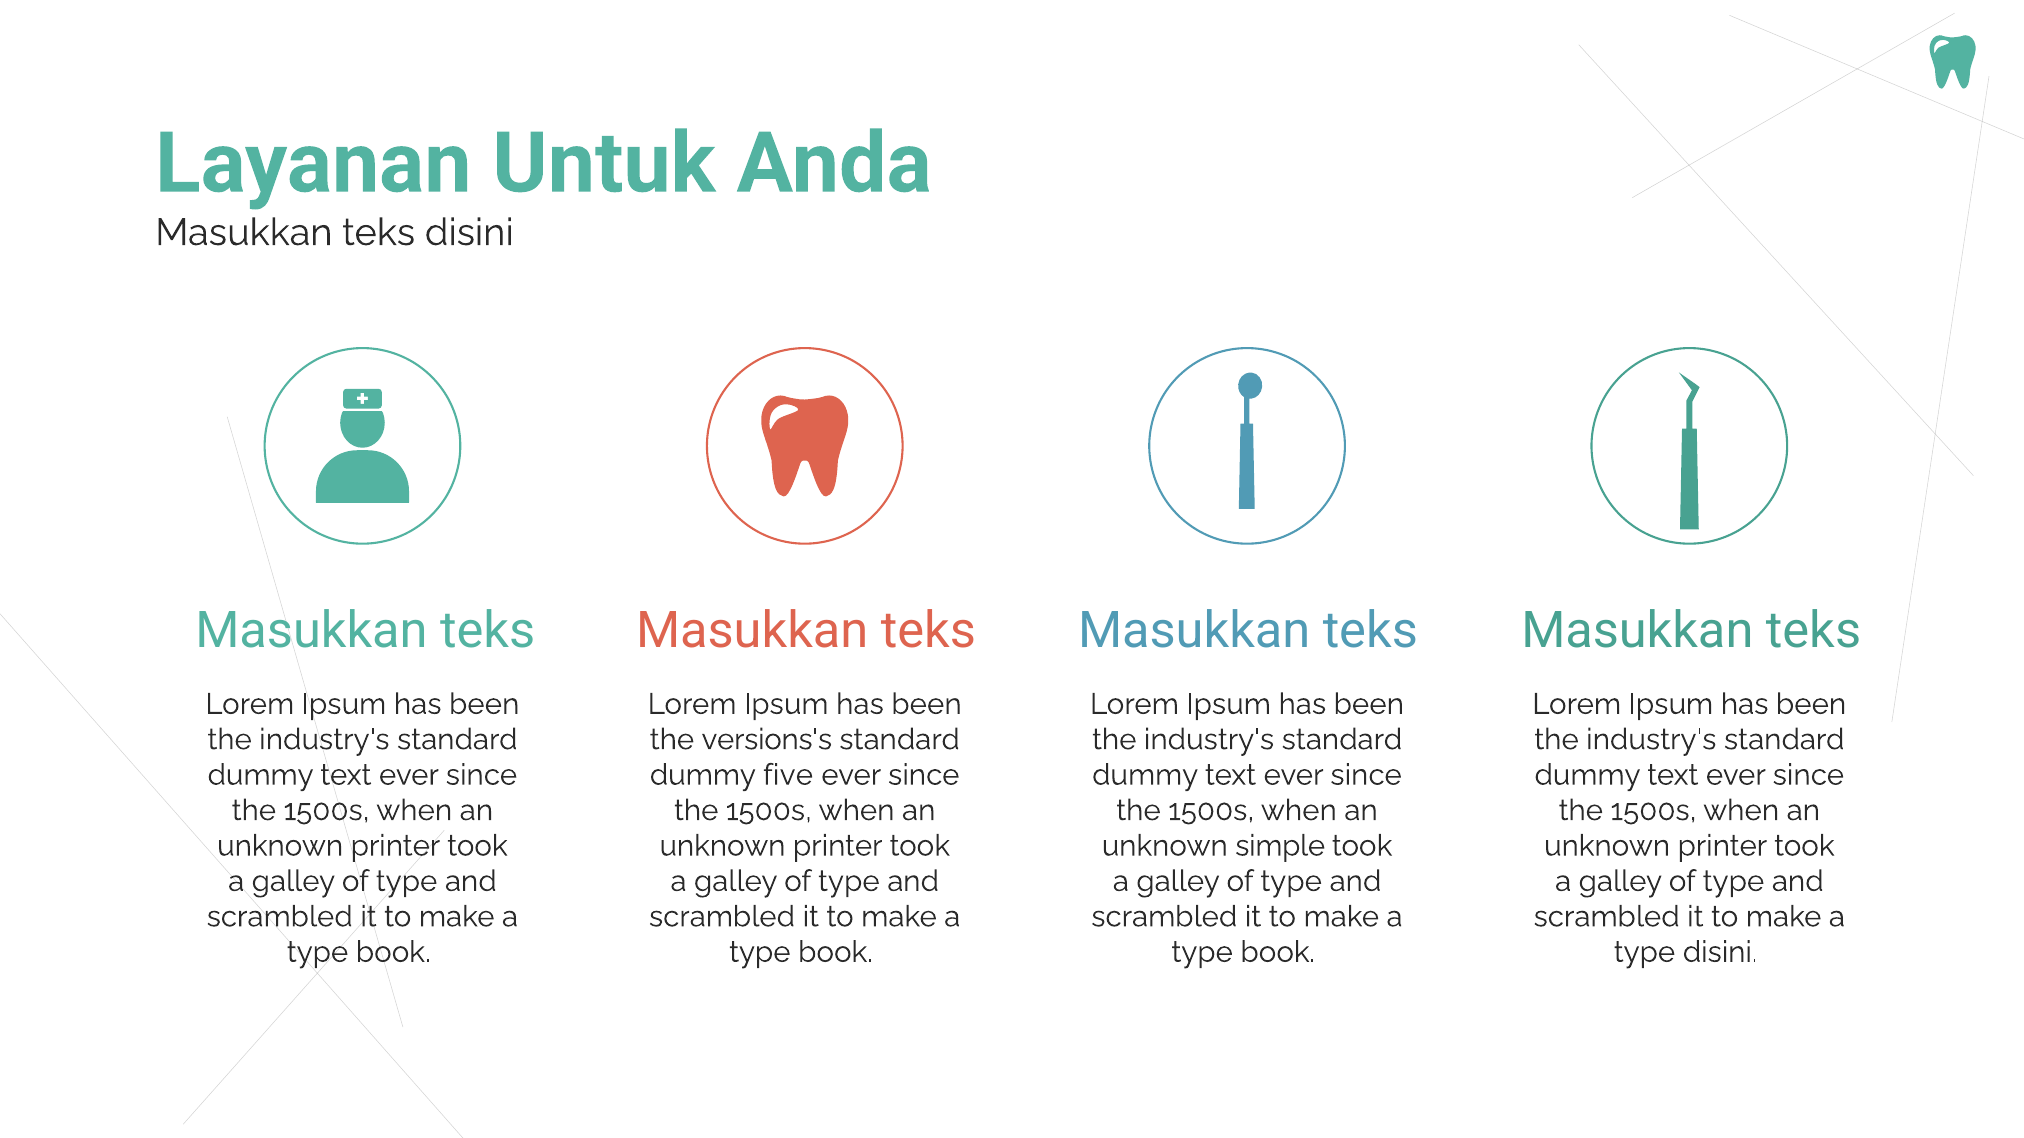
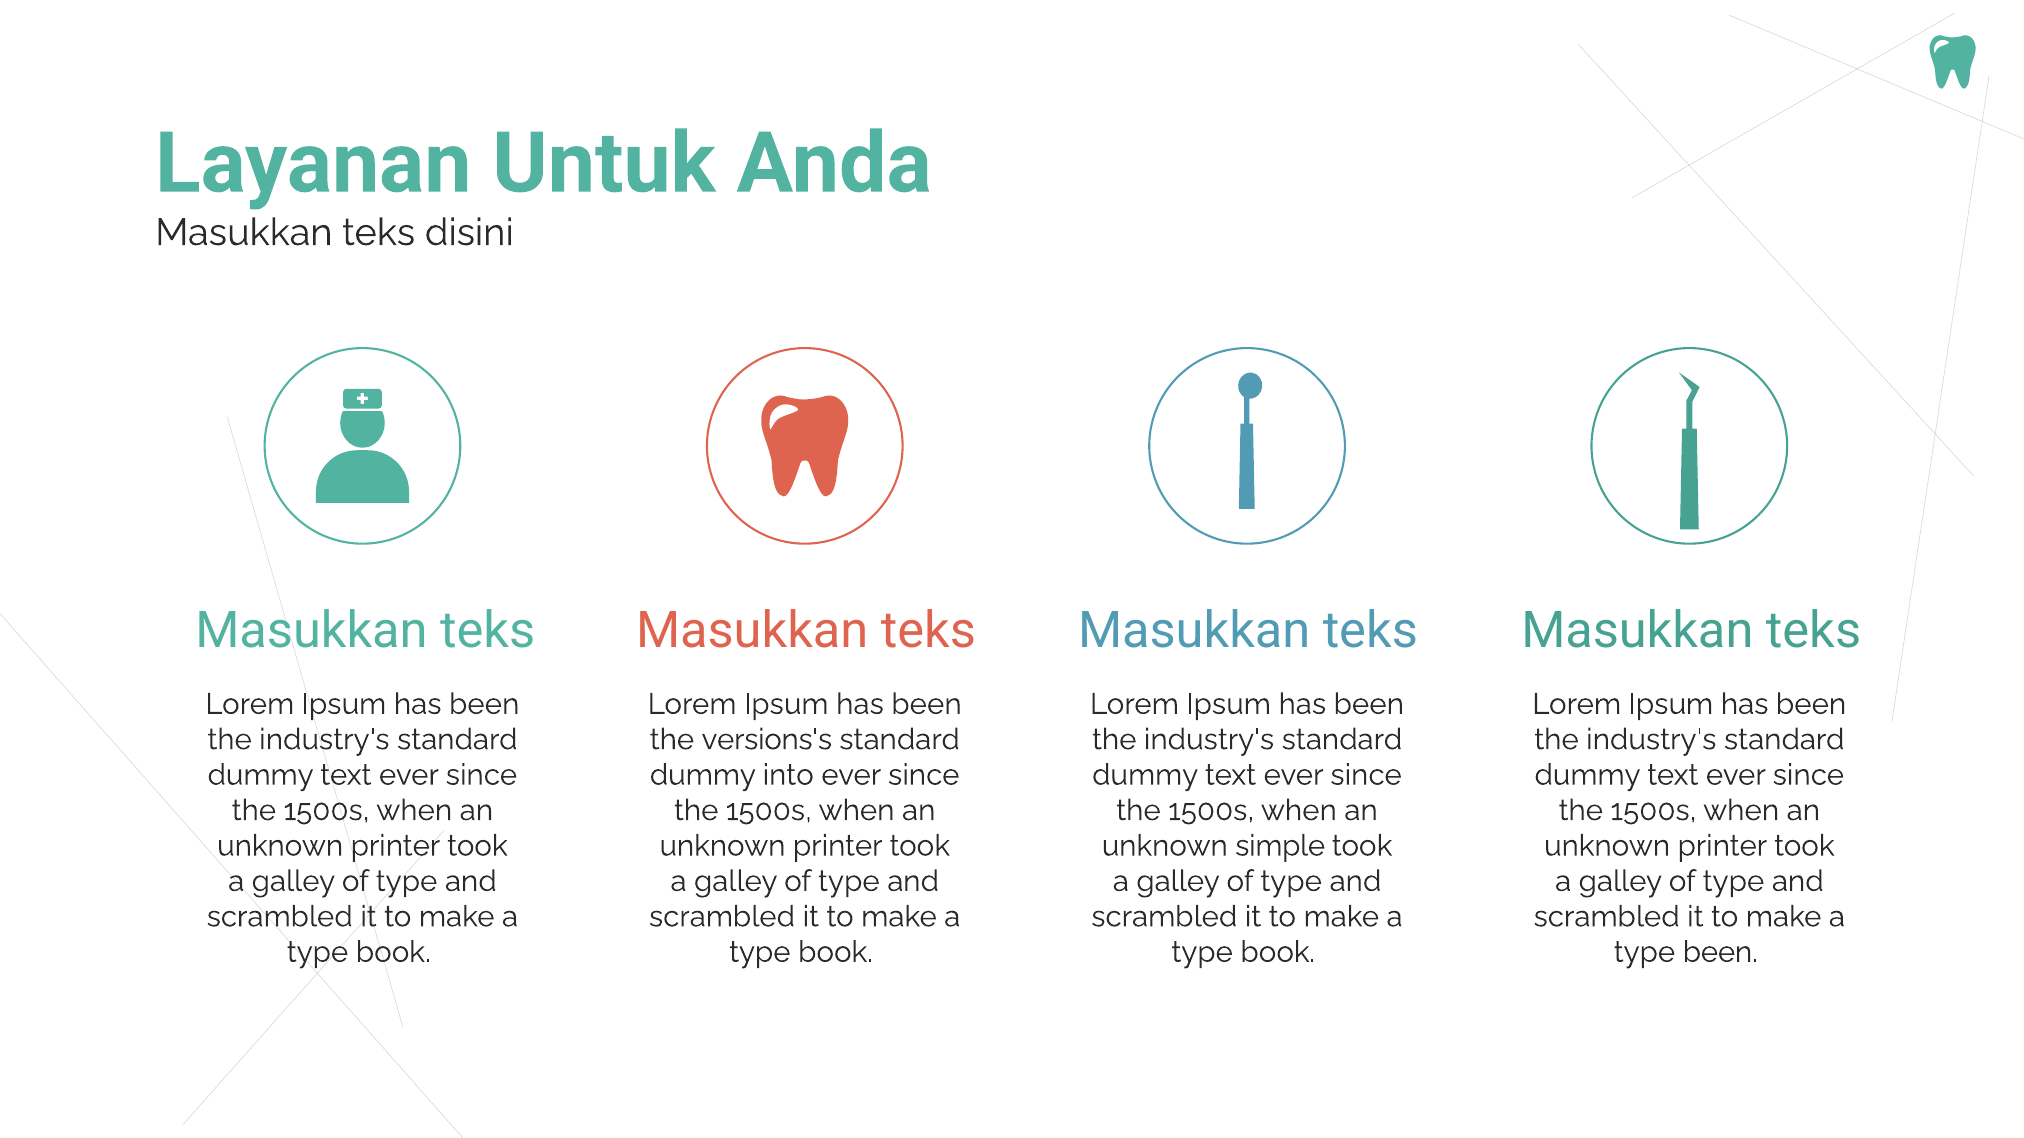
five: five -> into
type disini: disini -> been
